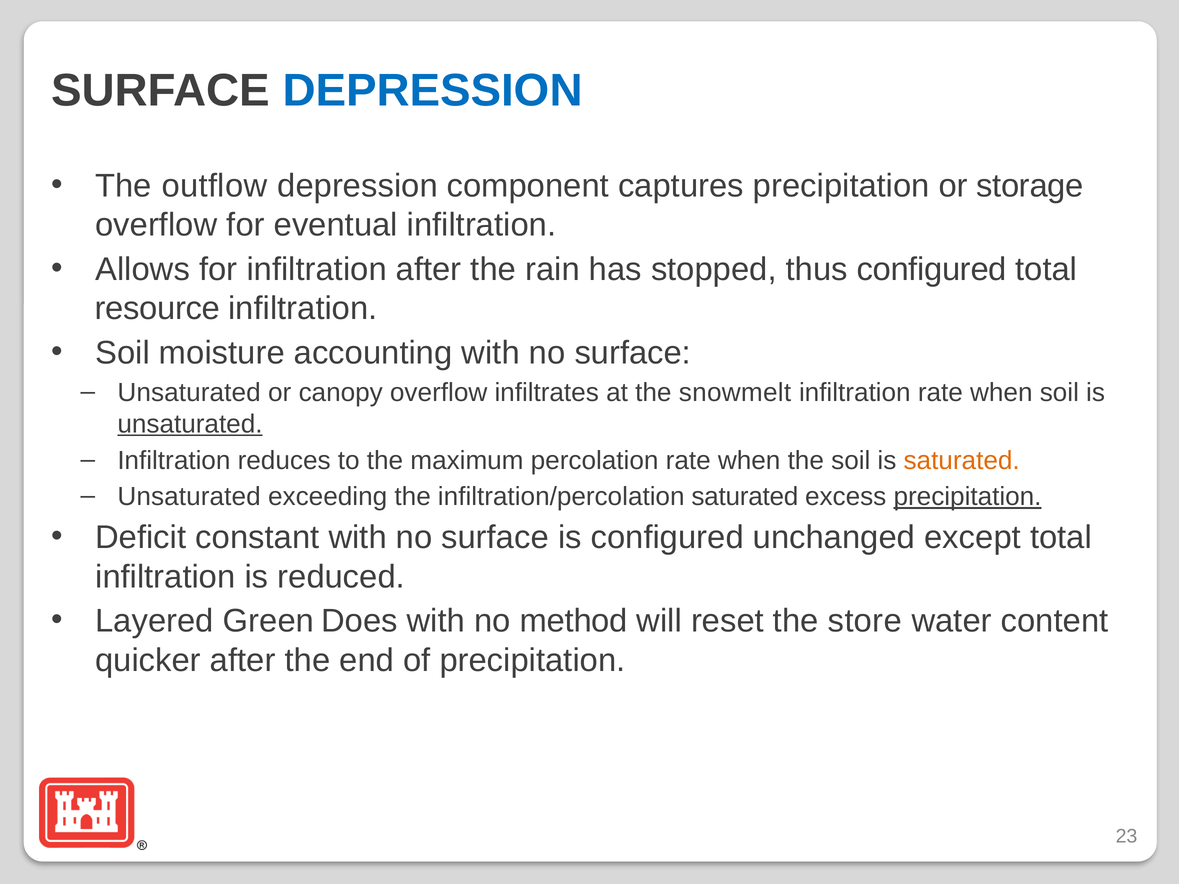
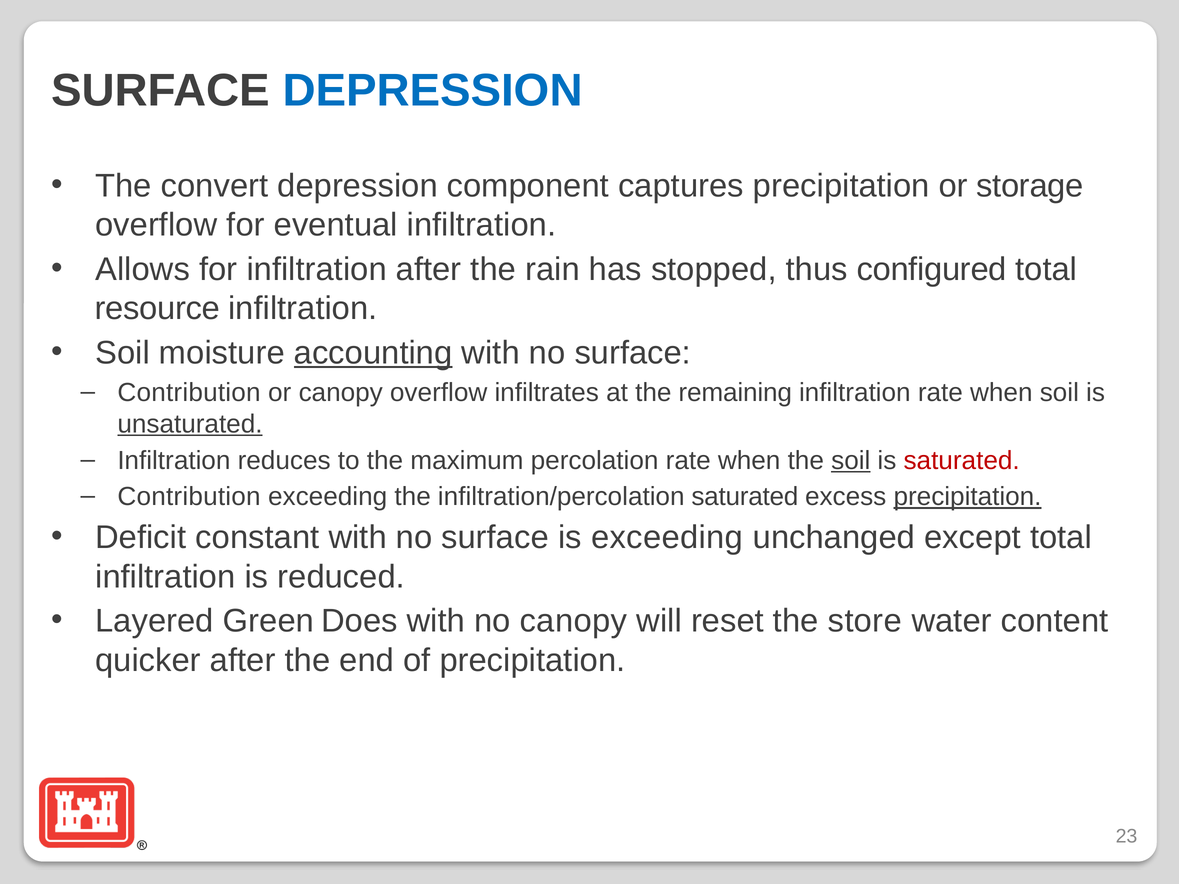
outflow: outflow -> convert
accounting underline: none -> present
Unsaturated at (189, 393): Unsaturated -> Contribution
snowmelt: snowmelt -> remaining
soil at (851, 461) underline: none -> present
saturated at (962, 461) colour: orange -> red
Unsaturated at (189, 497): Unsaturated -> Contribution
is configured: configured -> exceeding
no method: method -> canopy
